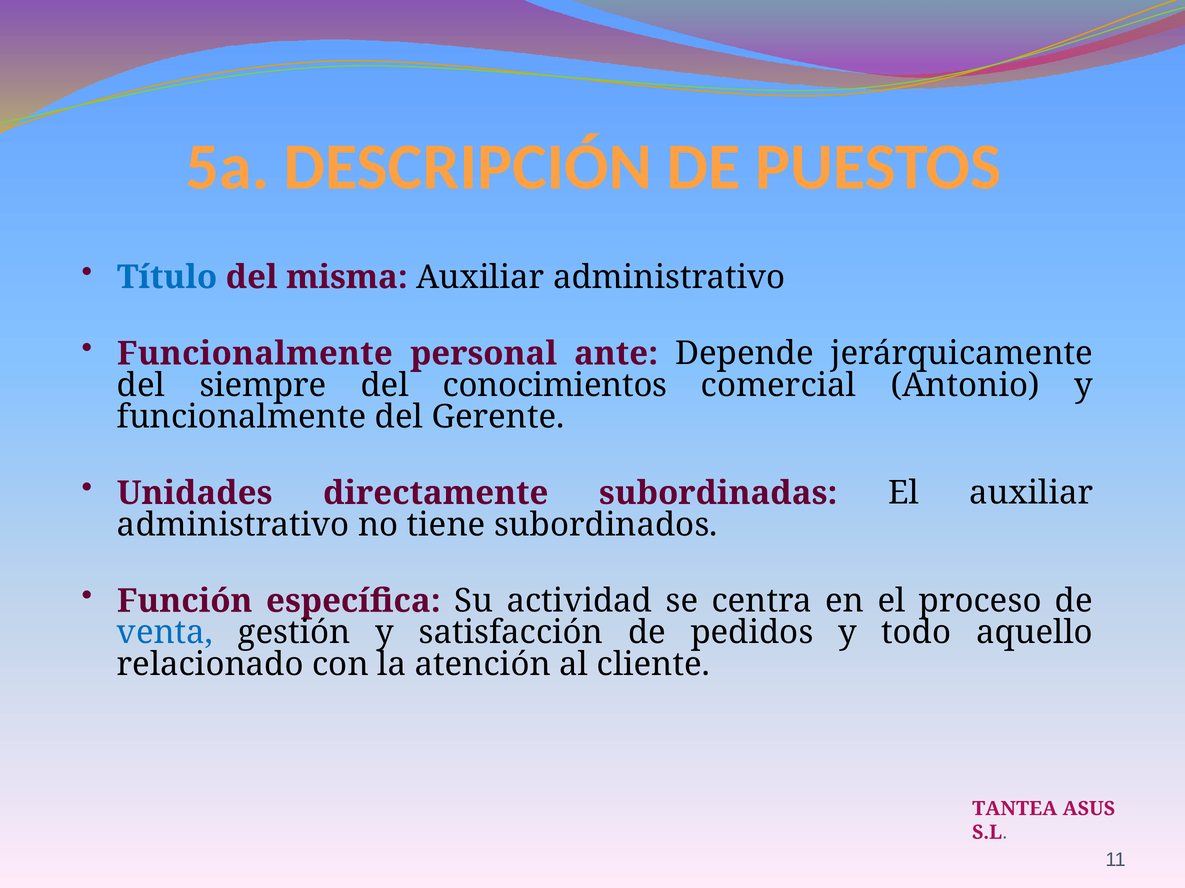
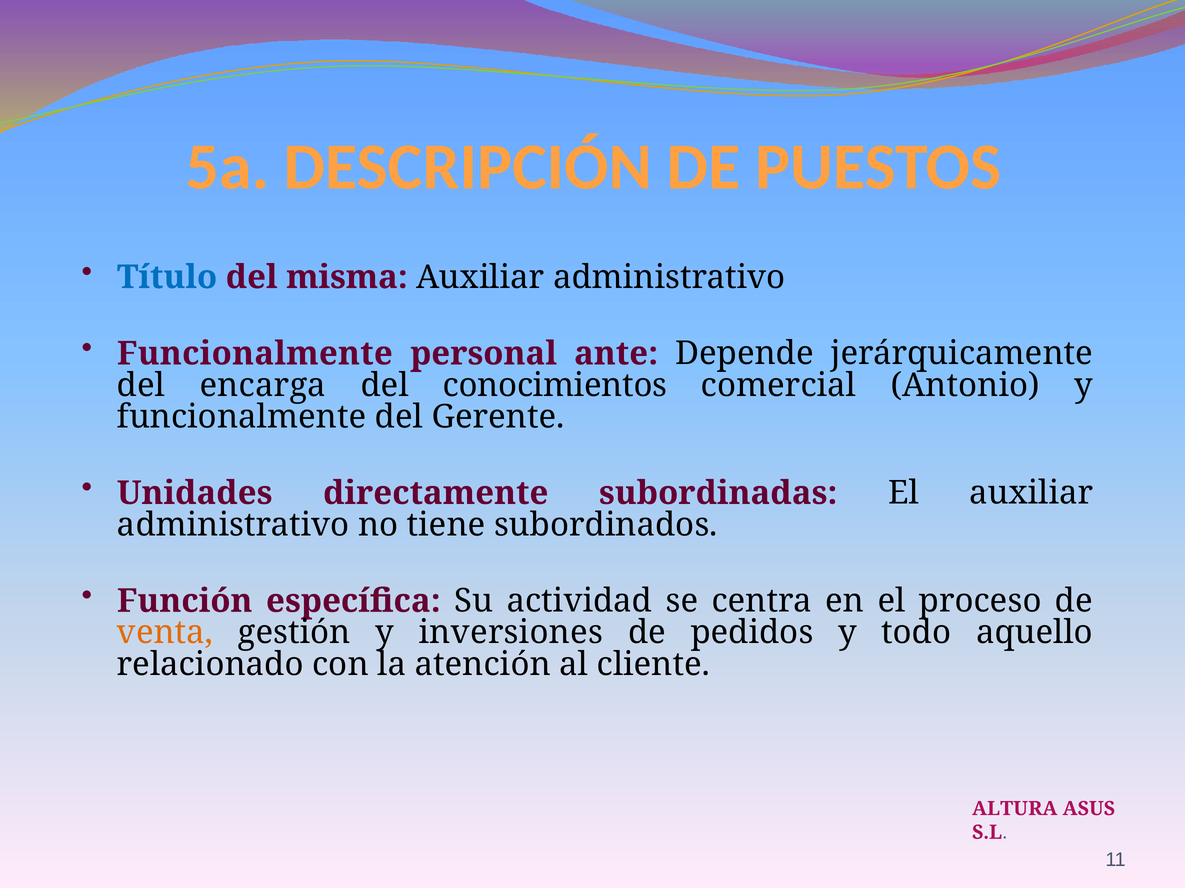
siempre: siempre -> encarga
venta colour: blue -> orange
satisfacción: satisfacción -> inversiones
TANTEA: TANTEA -> ALTURA
